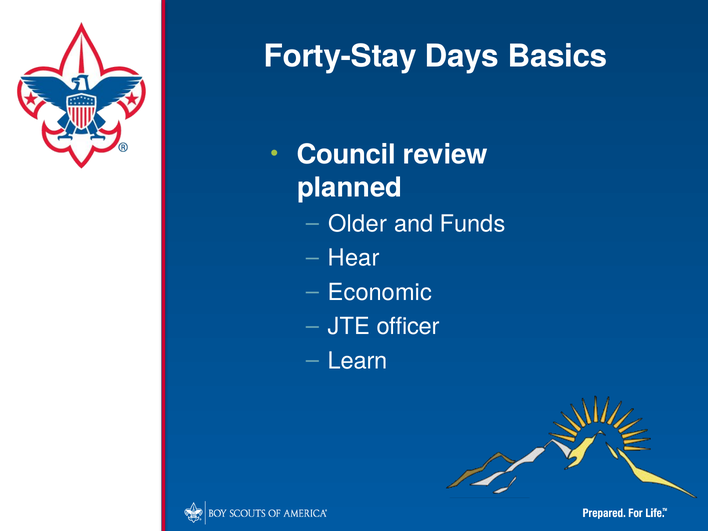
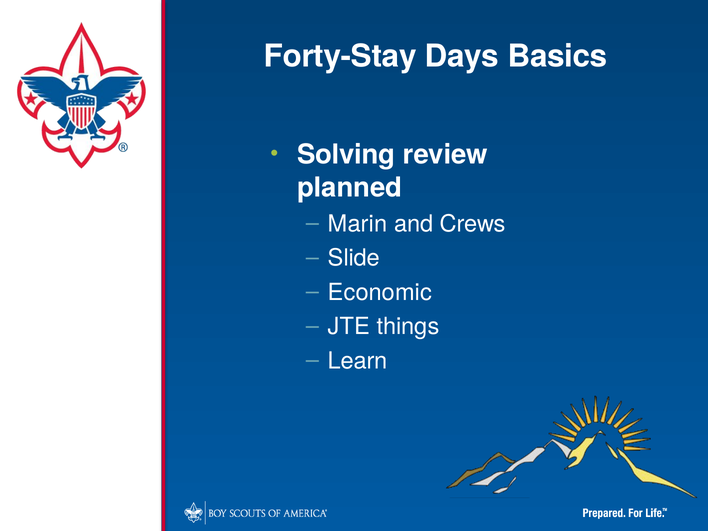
Council: Council -> Solving
Older: Older -> Marin
Funds: Funds -> Crews
Hear: Hear -> Slide
officer: officer -> things
